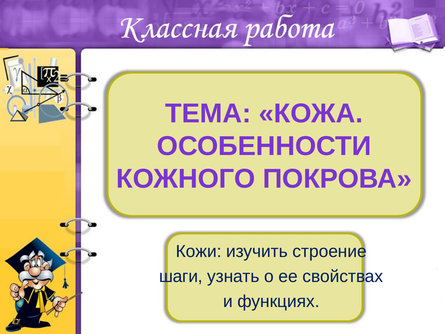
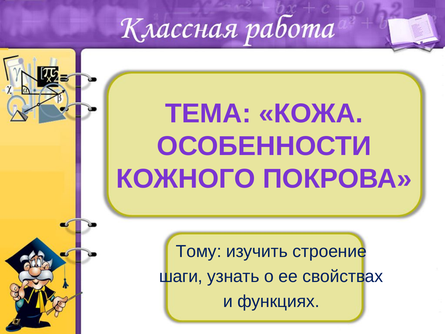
Кожи: Кожи -> Тому
